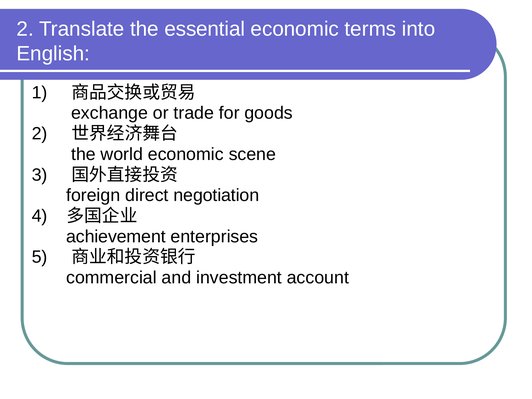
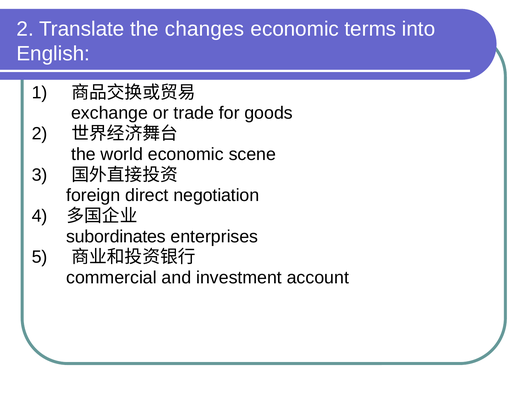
essential: essential -> changes
achievement: achievement -> subordinates
